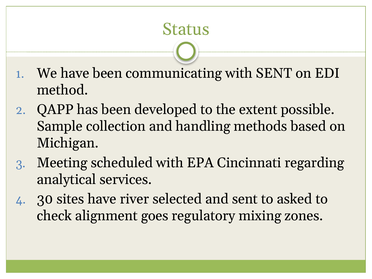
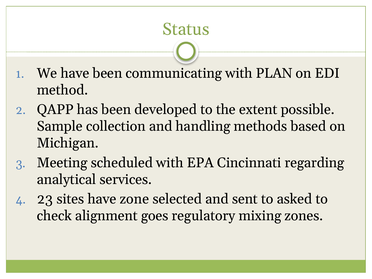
with SENT: SENT -> PLAN
30: 30 -> 23
river: river -> zone
